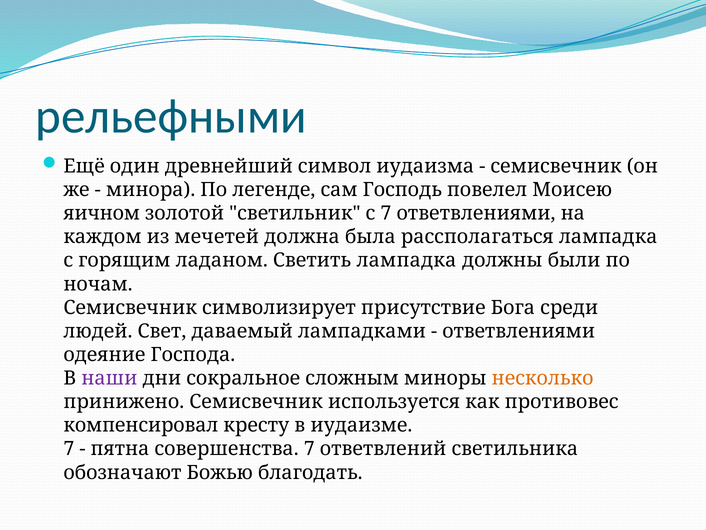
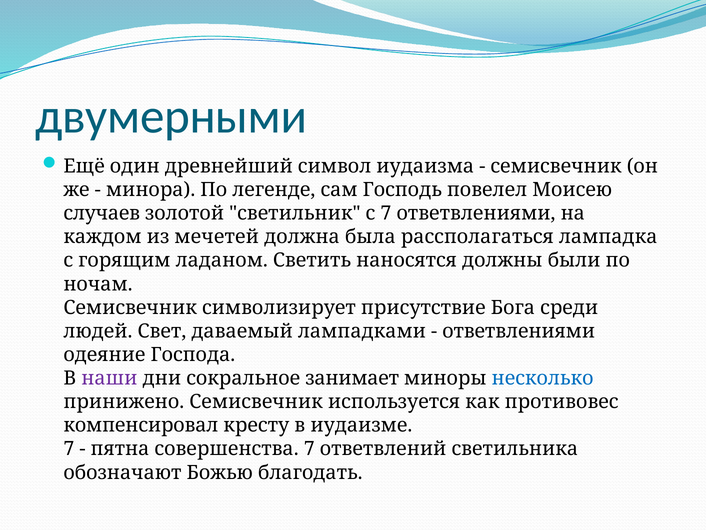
рельефными: рельефными -> двумерными
яичном: яичном -> случаев
Светить лампадка: лампадка -> наносятся
сложным: сложным -> занимает
несколько colour: orange -> blue
